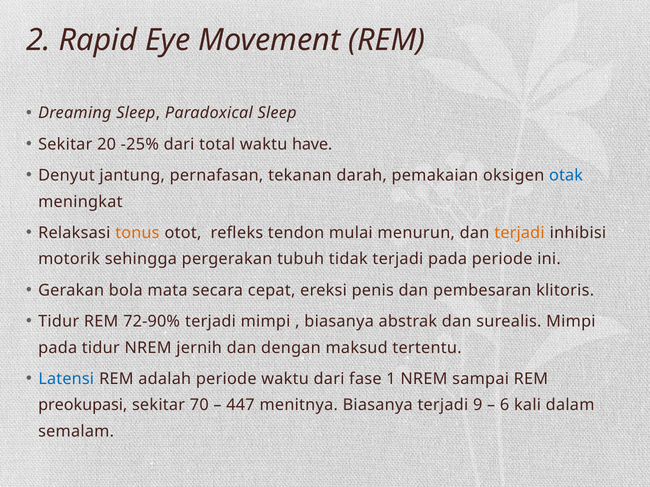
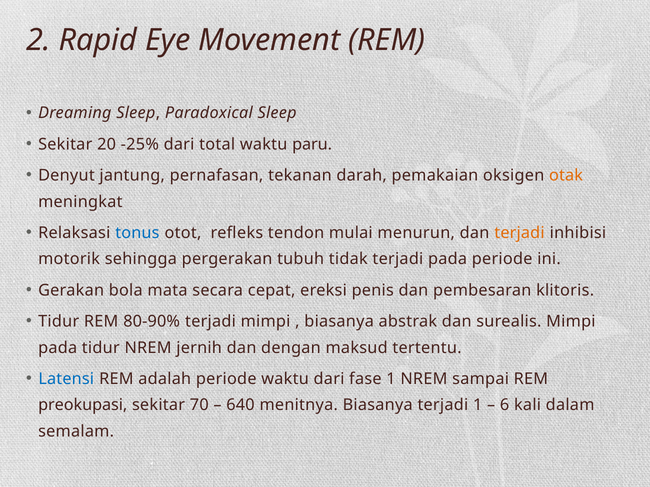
have: have -> paru
otak colour: blue -> orange
tonus colour: orange -> blue
72-90%: 72-90% -> 80-90%
447: 447 -> 640
terjadi 9: 9 -> 1
